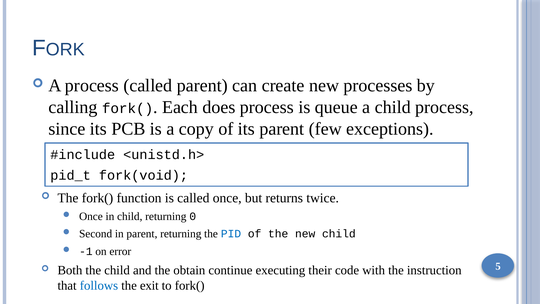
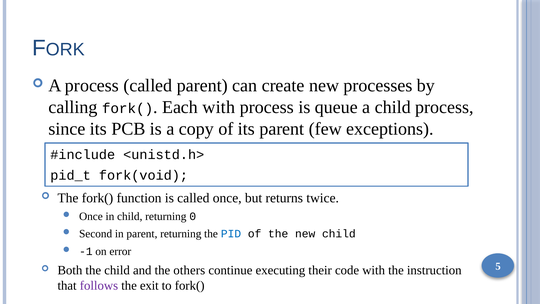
Each does: does -> with
obtain: obtain -> others
follows colour: blue -> purple
